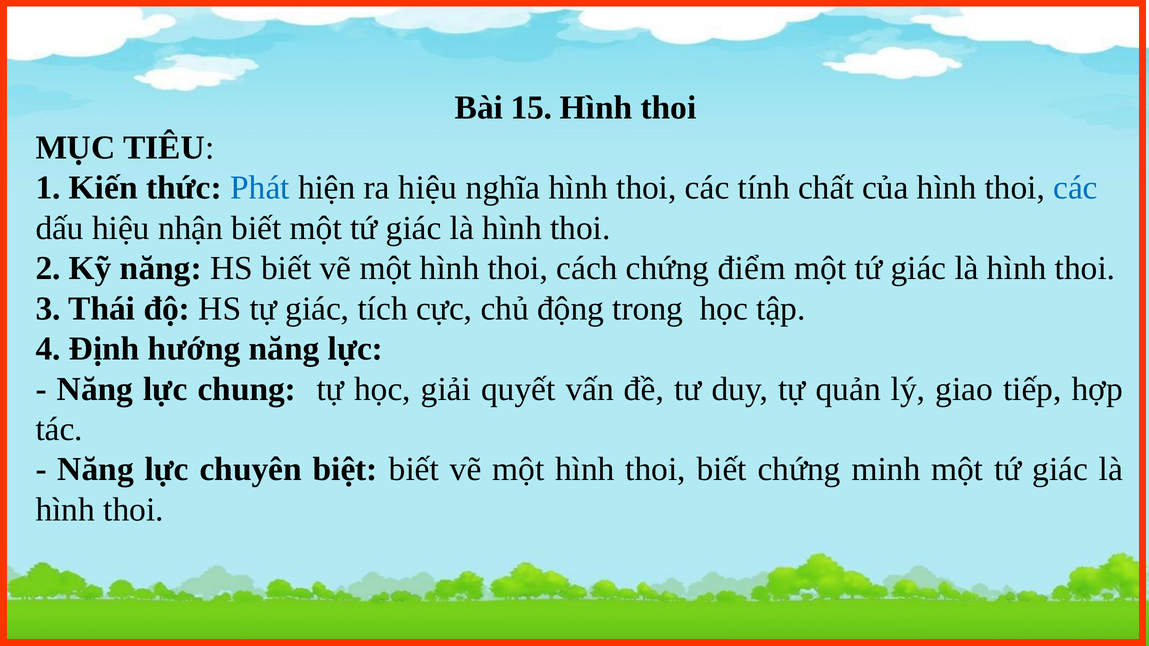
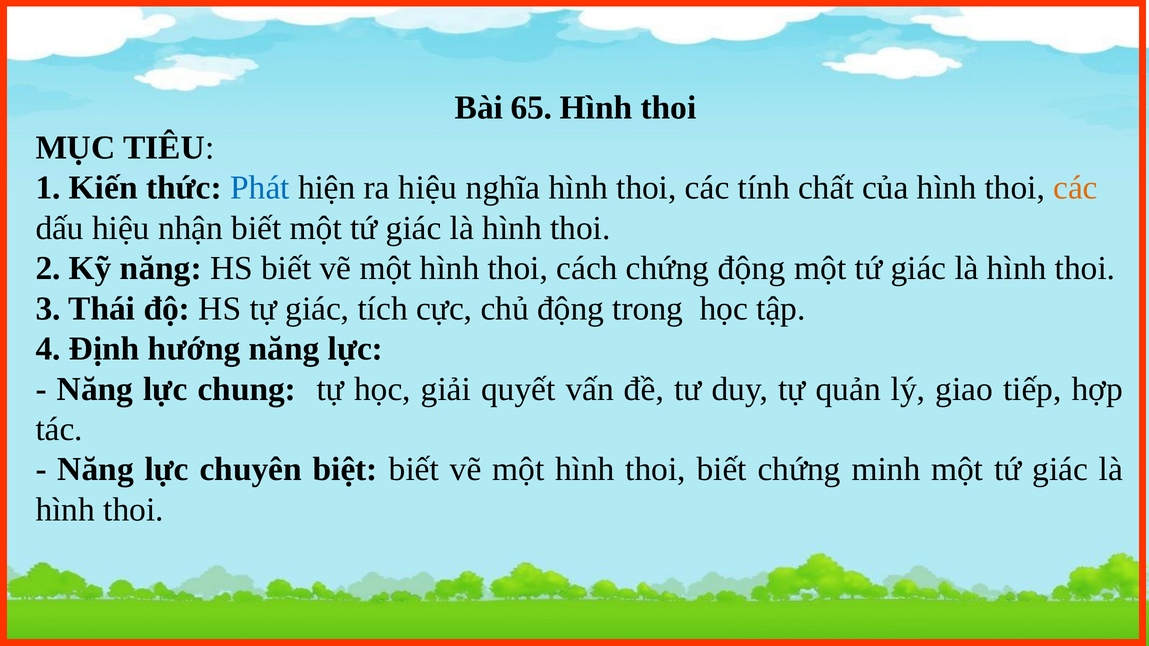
15: 15 -> 65
các at (1076, 188) colour: blue -> orange
chứng điểm: điểm -> động
